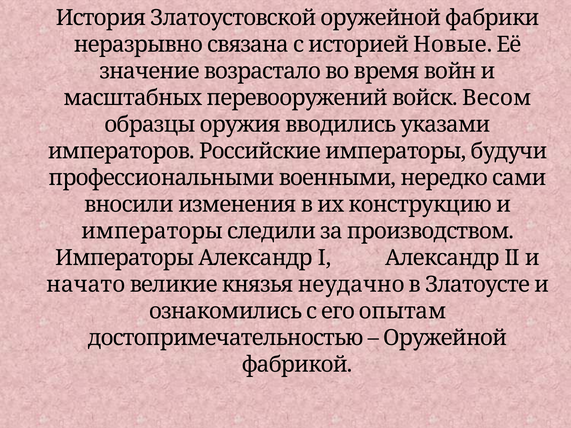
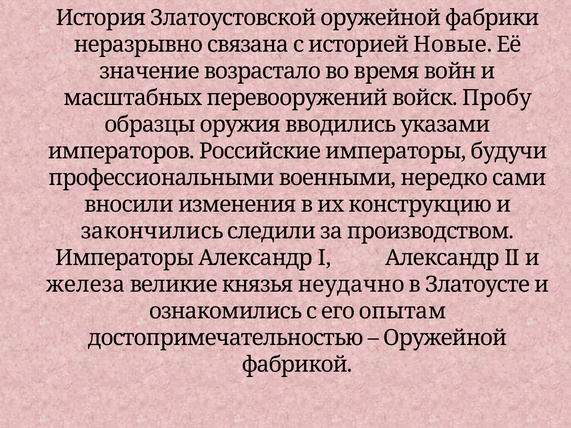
Весом: Весом -> Пробу
императоры at (152, 231): императоры -> закончились
начато: начато -> железа
